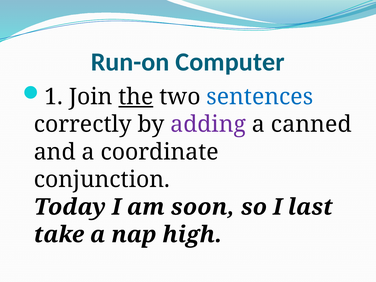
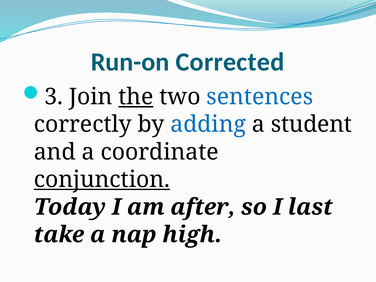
Computer: Computer -> Corrected
1: 1 -> 3
adding colour: purple -> blue
canned: canned -> student
conjunction underline: none -> present
soon: soon -> after
